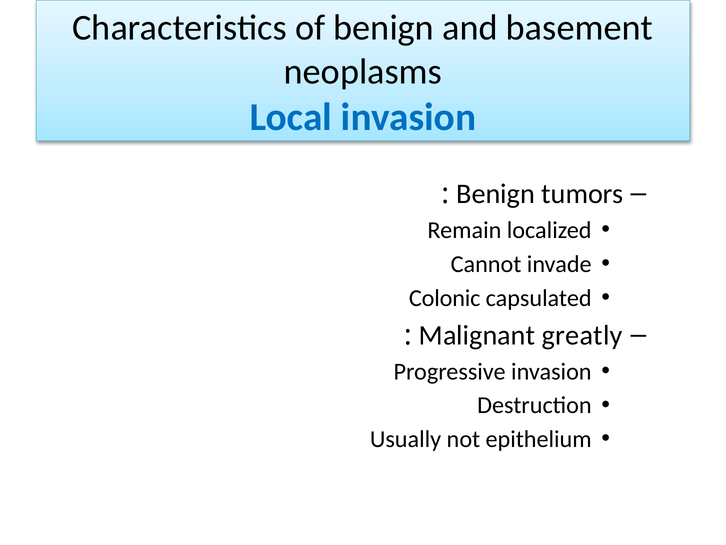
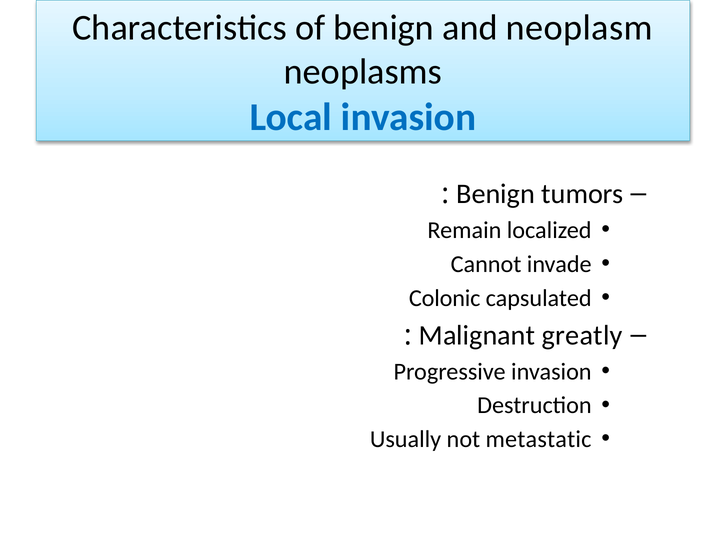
basement: basement -> neoplasm
epithelium: epithelium -> metastatic
